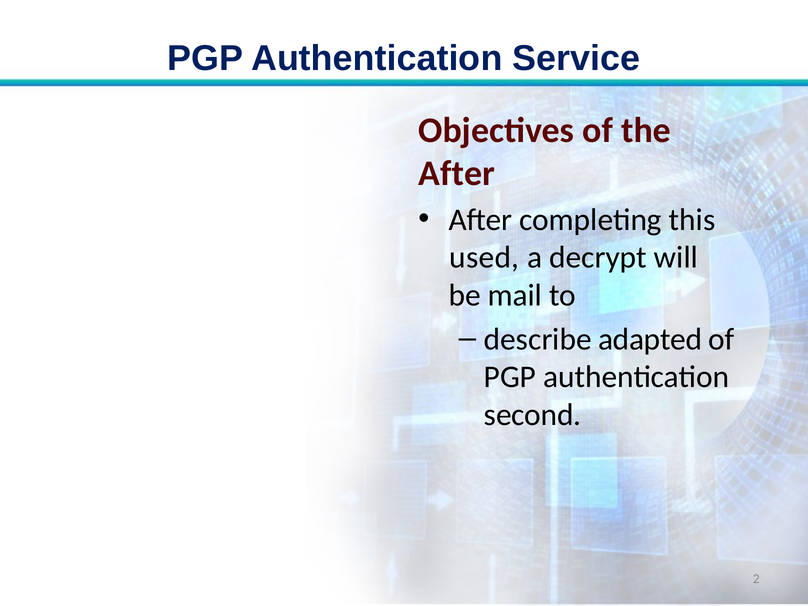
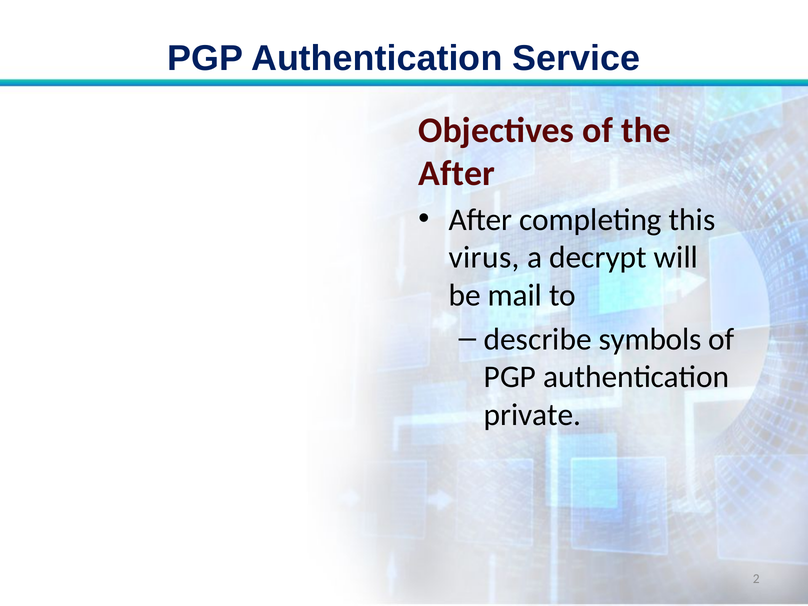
used: used -> virus
adapted: adapted -> symbols
second: second -> private
